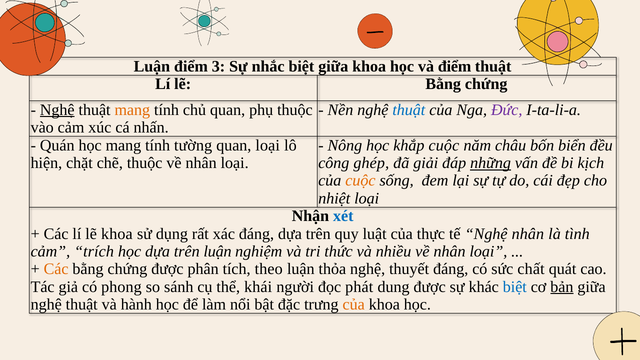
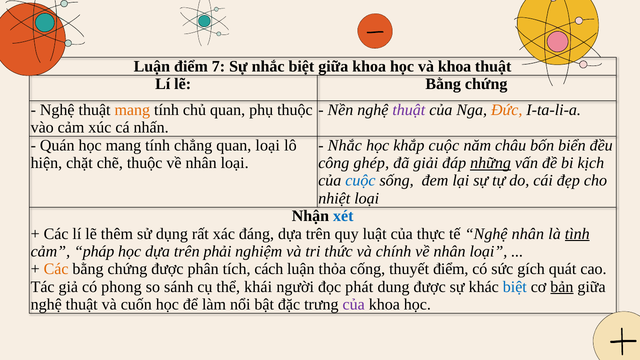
3: 3 -> 7
và điểm: điểm -> khoa
Nghệ at (57, 110) underline: present -> none
thuật at (409, 110) colour: blue -> purple
Đức colour: purple -> orange
tường: tường -> chẳng
Nông at (345, 145): Nông -> Nhắc
cuộc at (360, 181) colour: orange -> blue
lẽ khoa: khoa -> thêm
tình underline: none -> present
trích: trích -> pháp
trên luận: luận -> phải
nhiều: nhiều -> chính
theo: theo -> cách
thỏa nghệ: nghệ -> cống
thuyết đáng: đáng -> điểm
chất: chất -> gích
hành: hành -> cuốn
của at (354, 305) colour: orange -> purple
